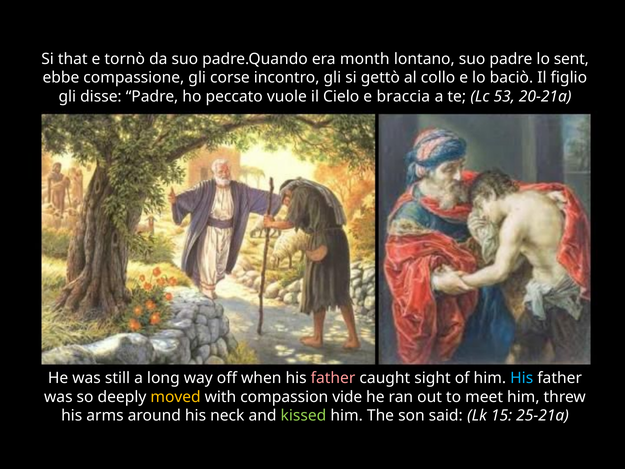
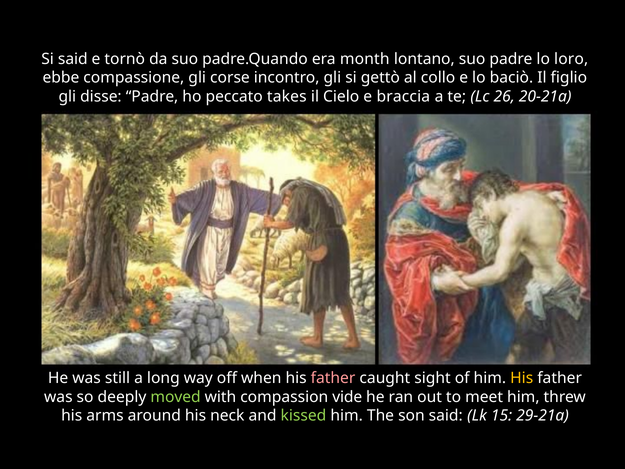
Si that: that -> said
sent: sent -> loro
vuole: vuole -> takes
53: 53 -> 26
His at (522, 378) colour: light blue -> yellow
moved colour: yellow -> light green
25-21a: 25-21a -> 29-21a
